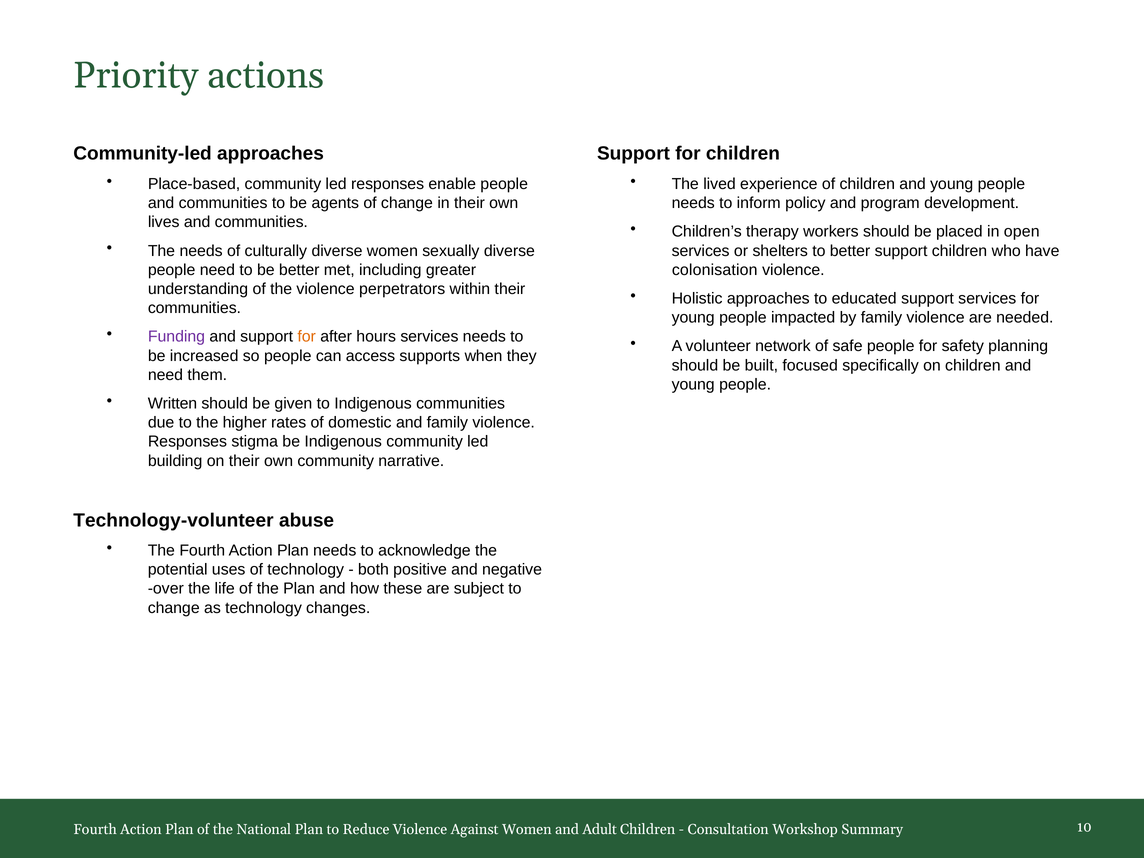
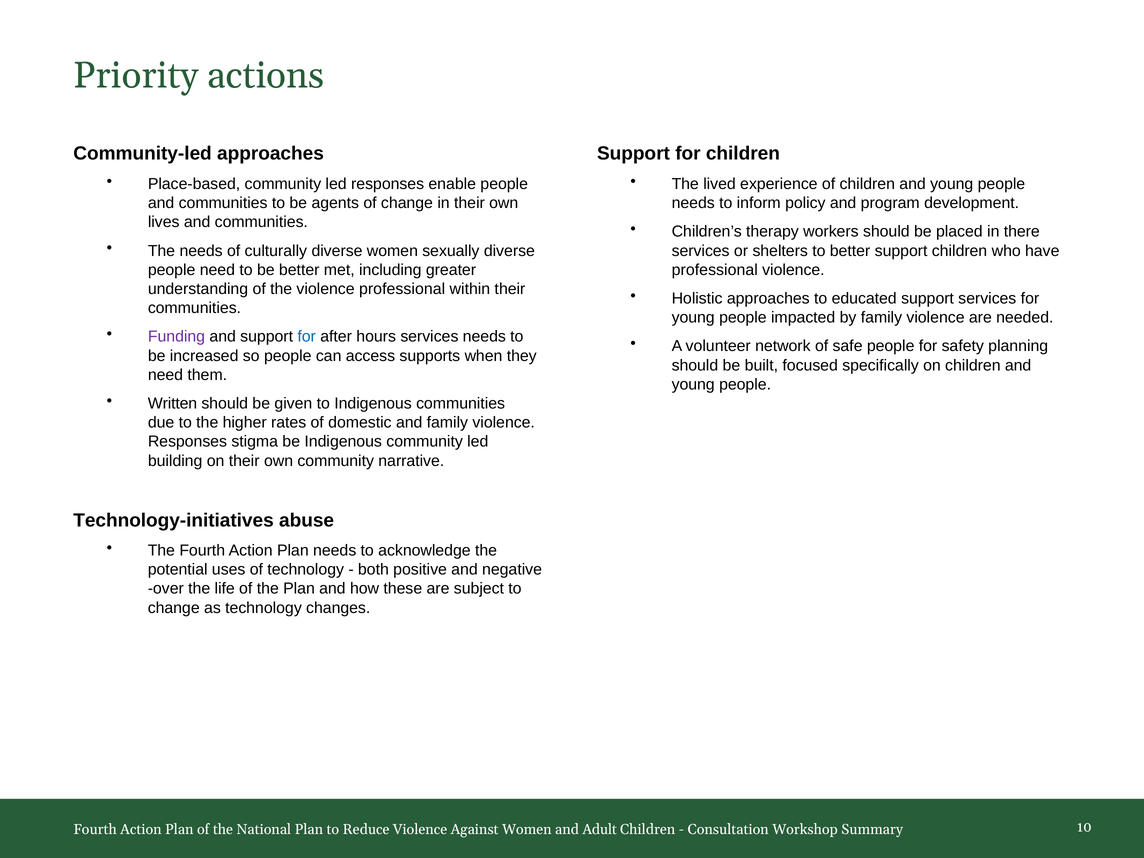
open: open -> there
colonisation at (715, 270): colonisation -> professional
violence perpetrators: perpetrators -> professional
for at (307, 337) colour: orange -> blue
Technology-volunteer: Technology-volunteer -> Technology-initiatives
